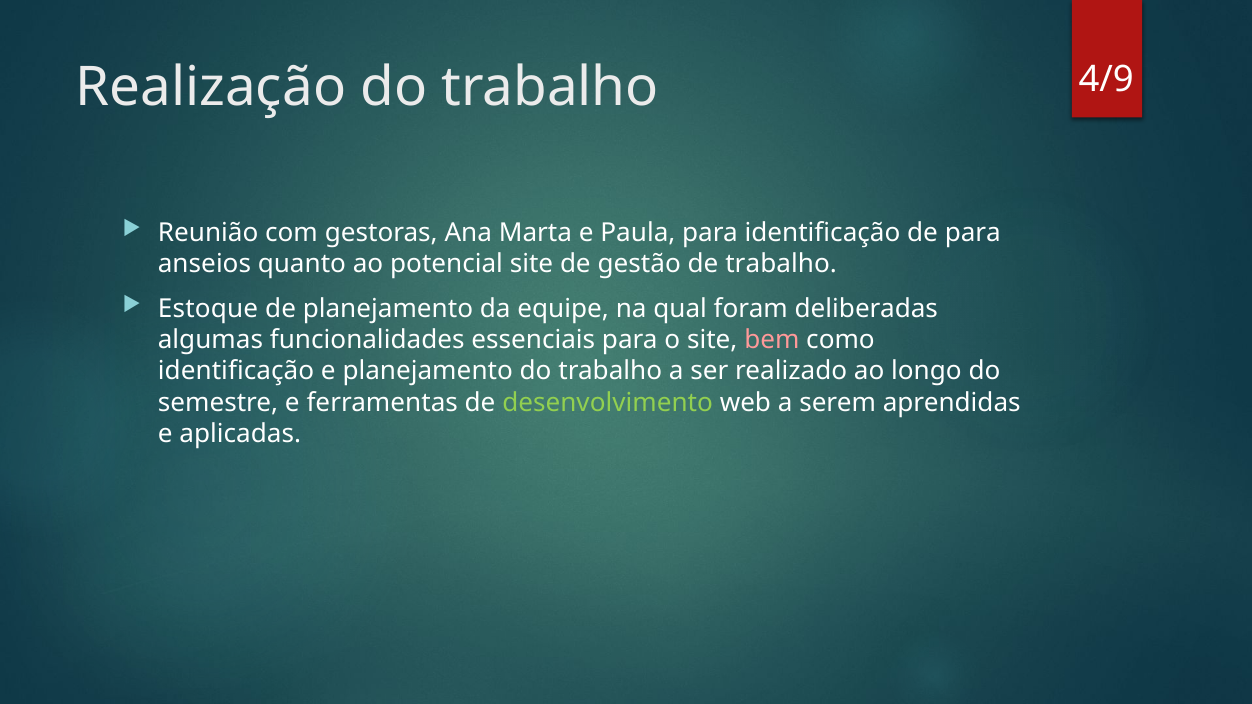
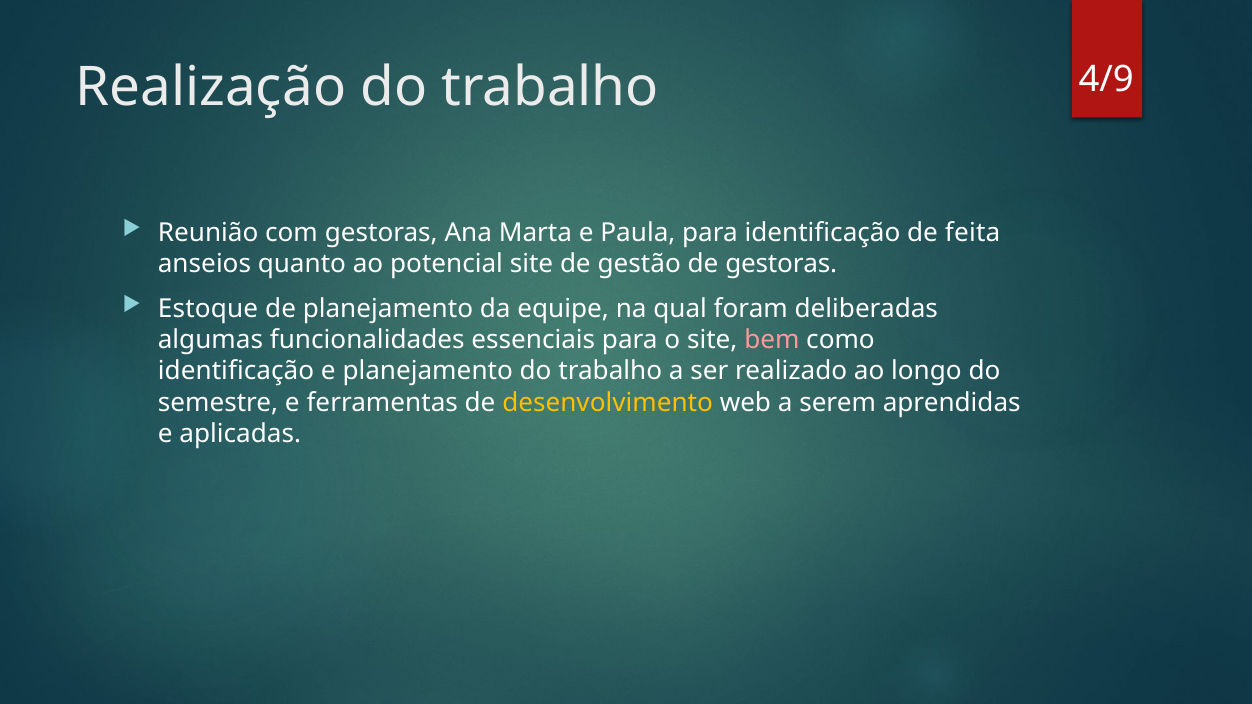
de para: para -> feita
de trabalho: trabalho -> gestoras
desenvolvimento colour: light green -> yellow
